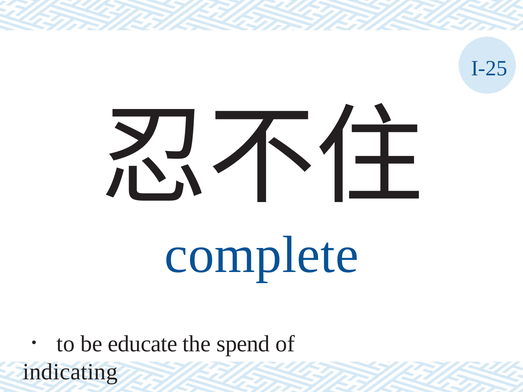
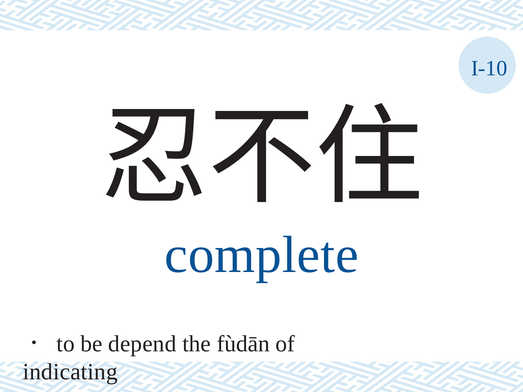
I-25: I-25 -> I-10
educate: educate -> depend
spend: spend -> fùdān
